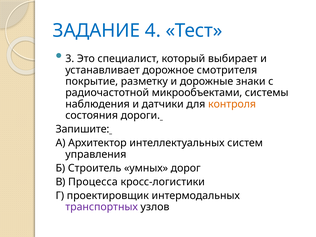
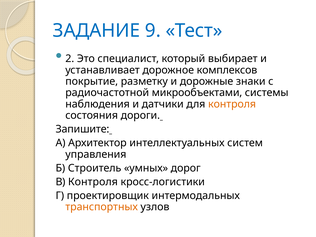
4: 4 -> 9
3: 3 -> 2
смотрителя: смотрителя -> комплексов
В Процесса: Процесса -> Контроля
транспортных colour: purple -> orange
